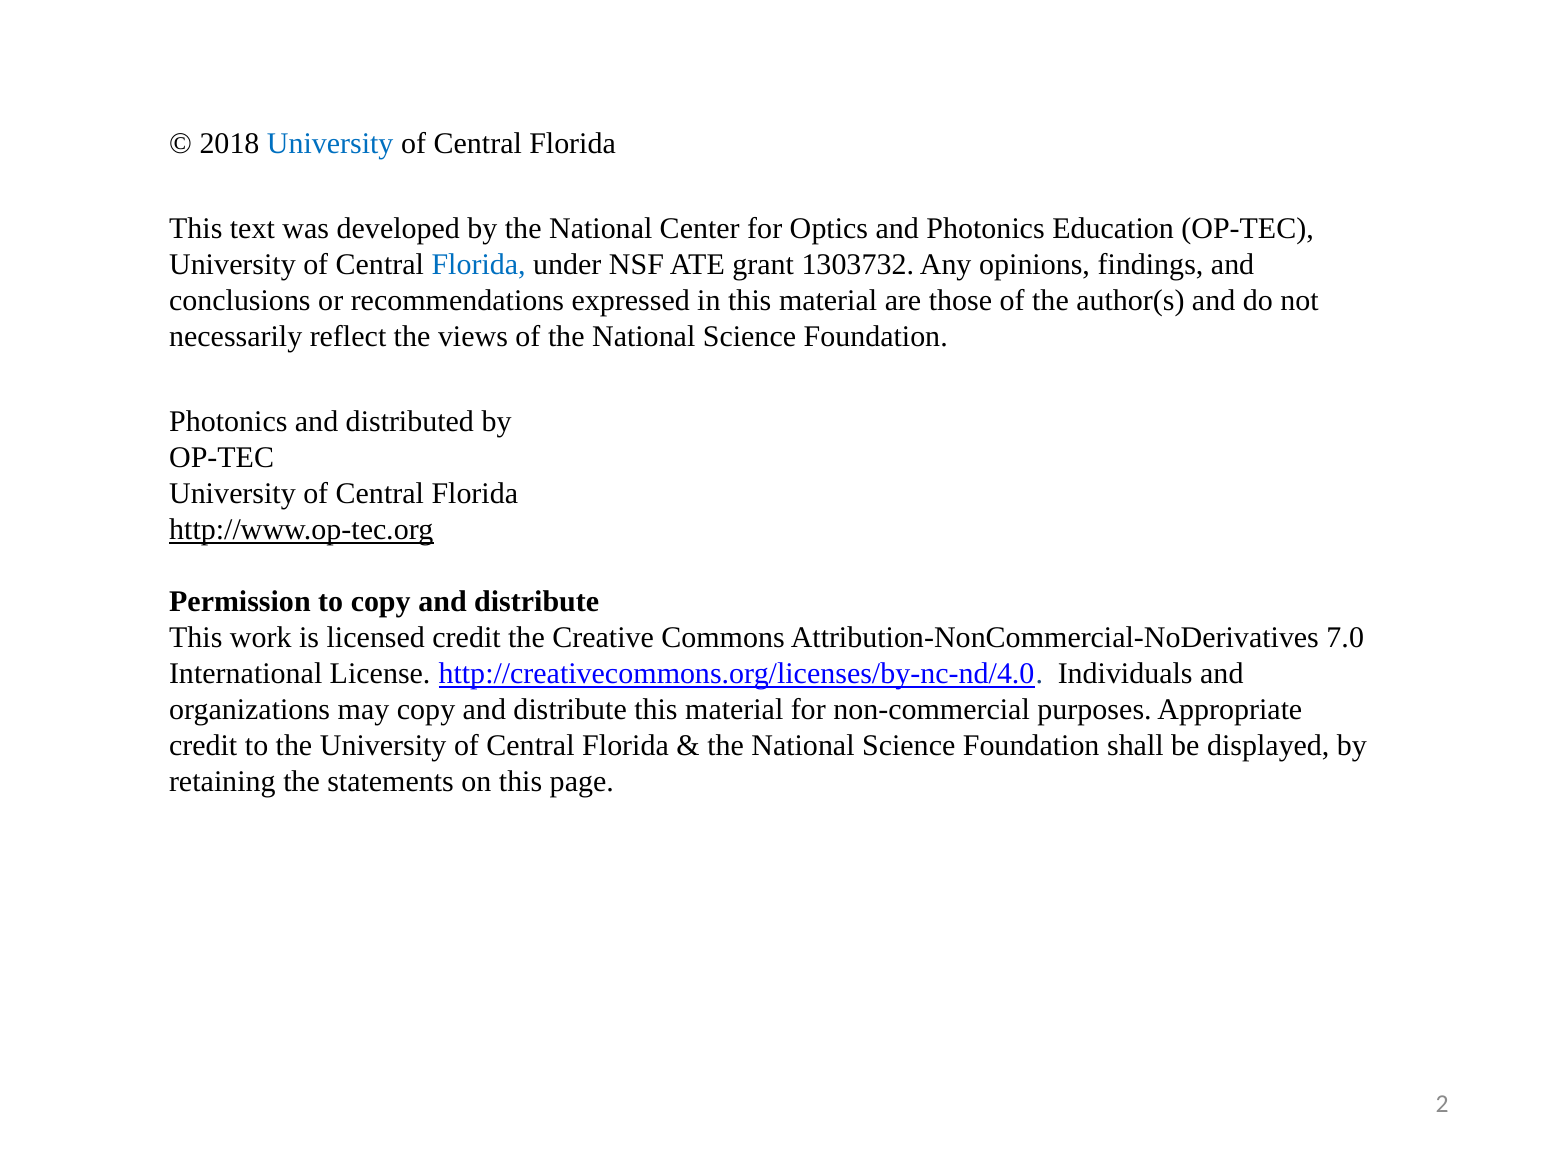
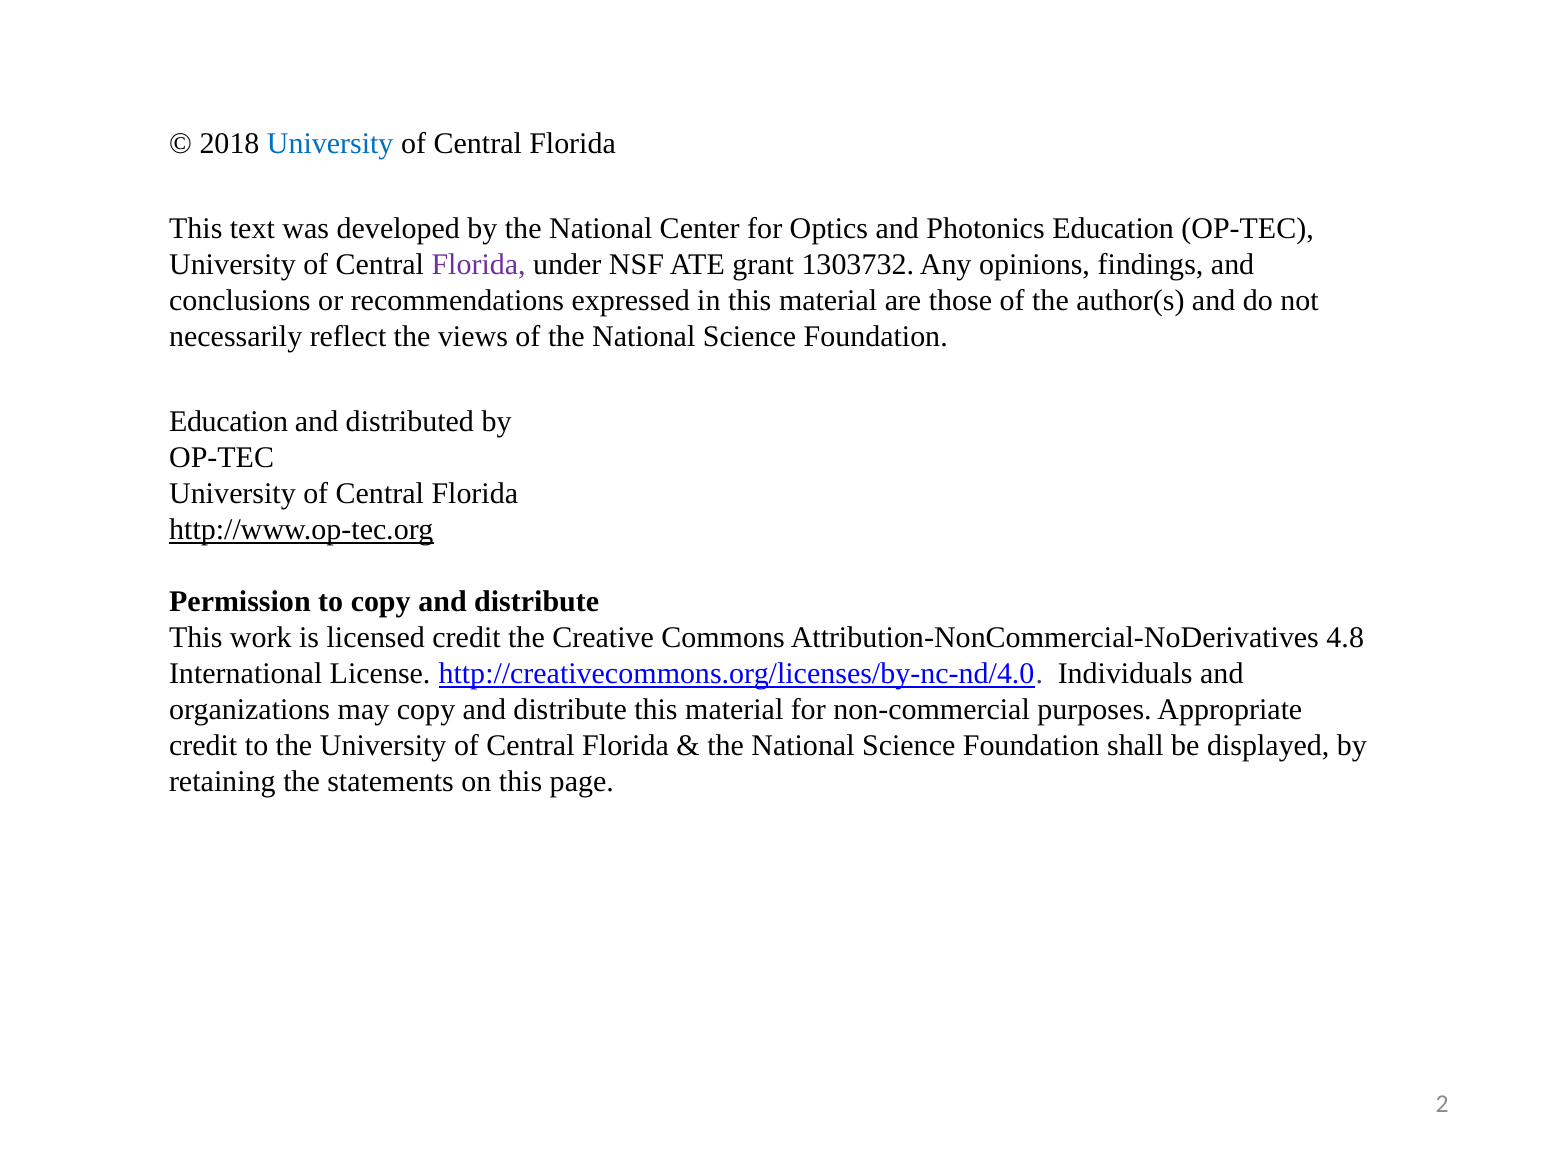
Florida at (479, 265) colour: blue -> purple
Photonics at (228, 421): Photonics -> Education
7.0: 7.0 -> 4.8
